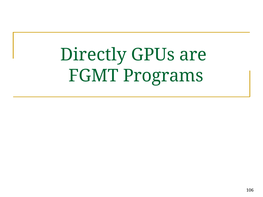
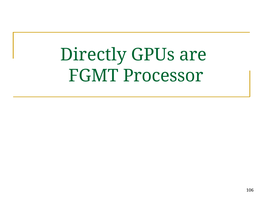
Programs: Programs -> Processor
